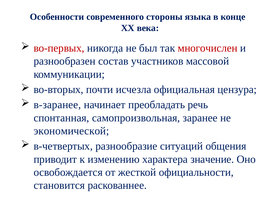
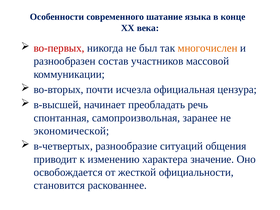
стороны: стороны -> шатание
многочислен colour: red -> orange
в-заранее: в-заранее -> в-высшей
